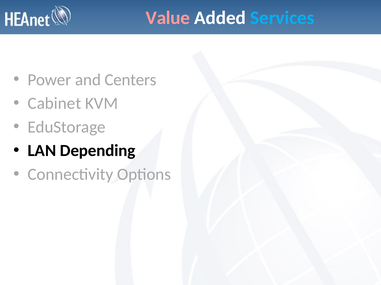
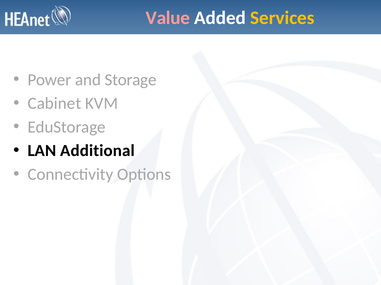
Services colour: light blue -> yellow
Centers: Centers -> Storage
Depending: Depending -> Additional
